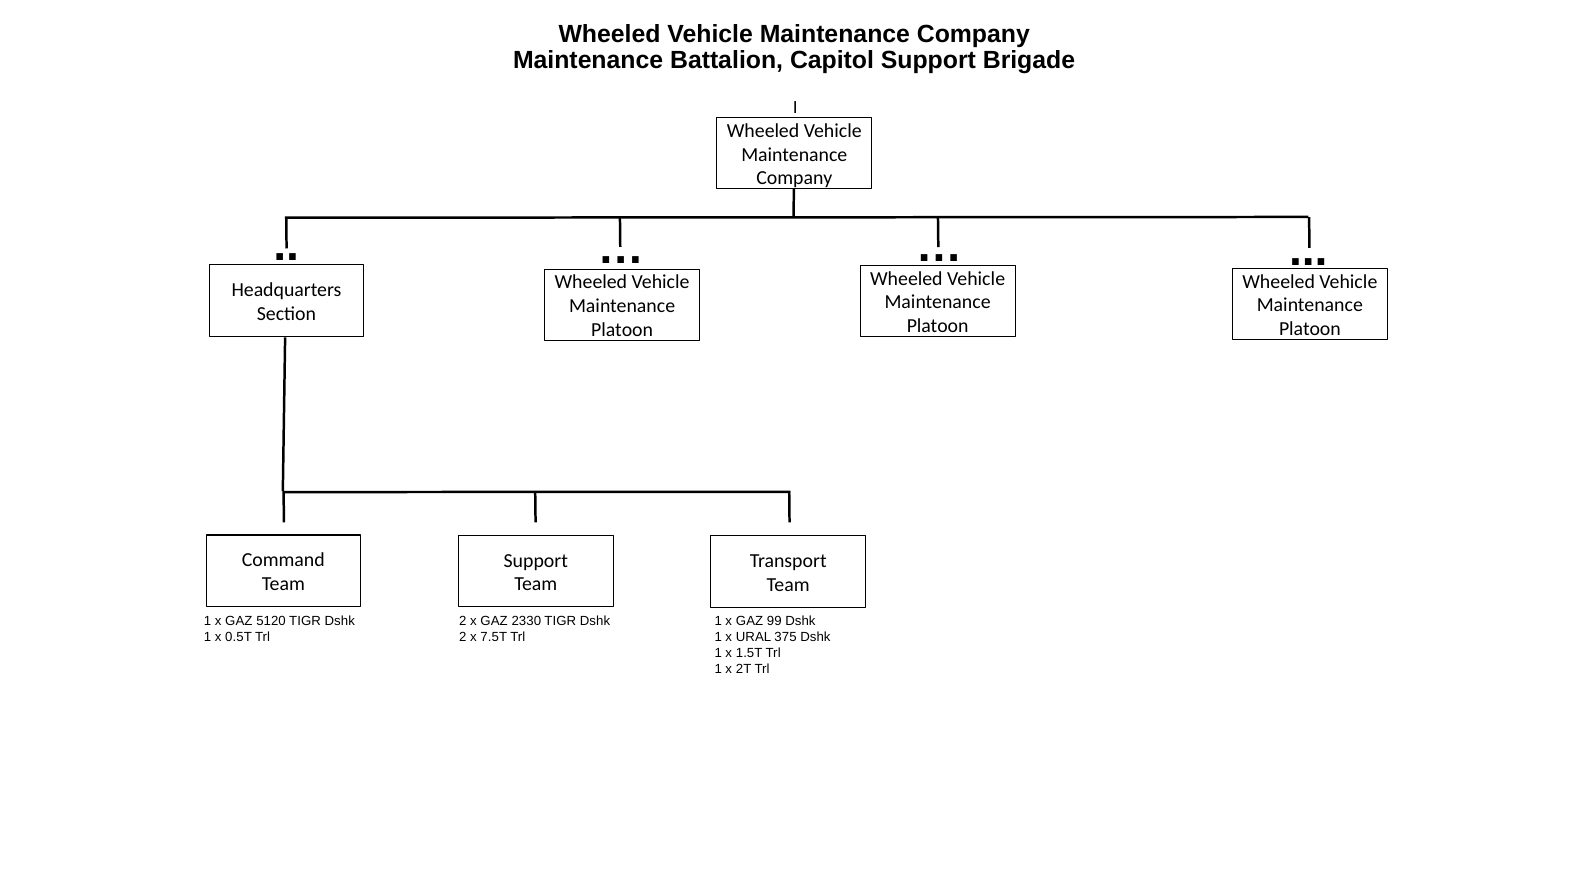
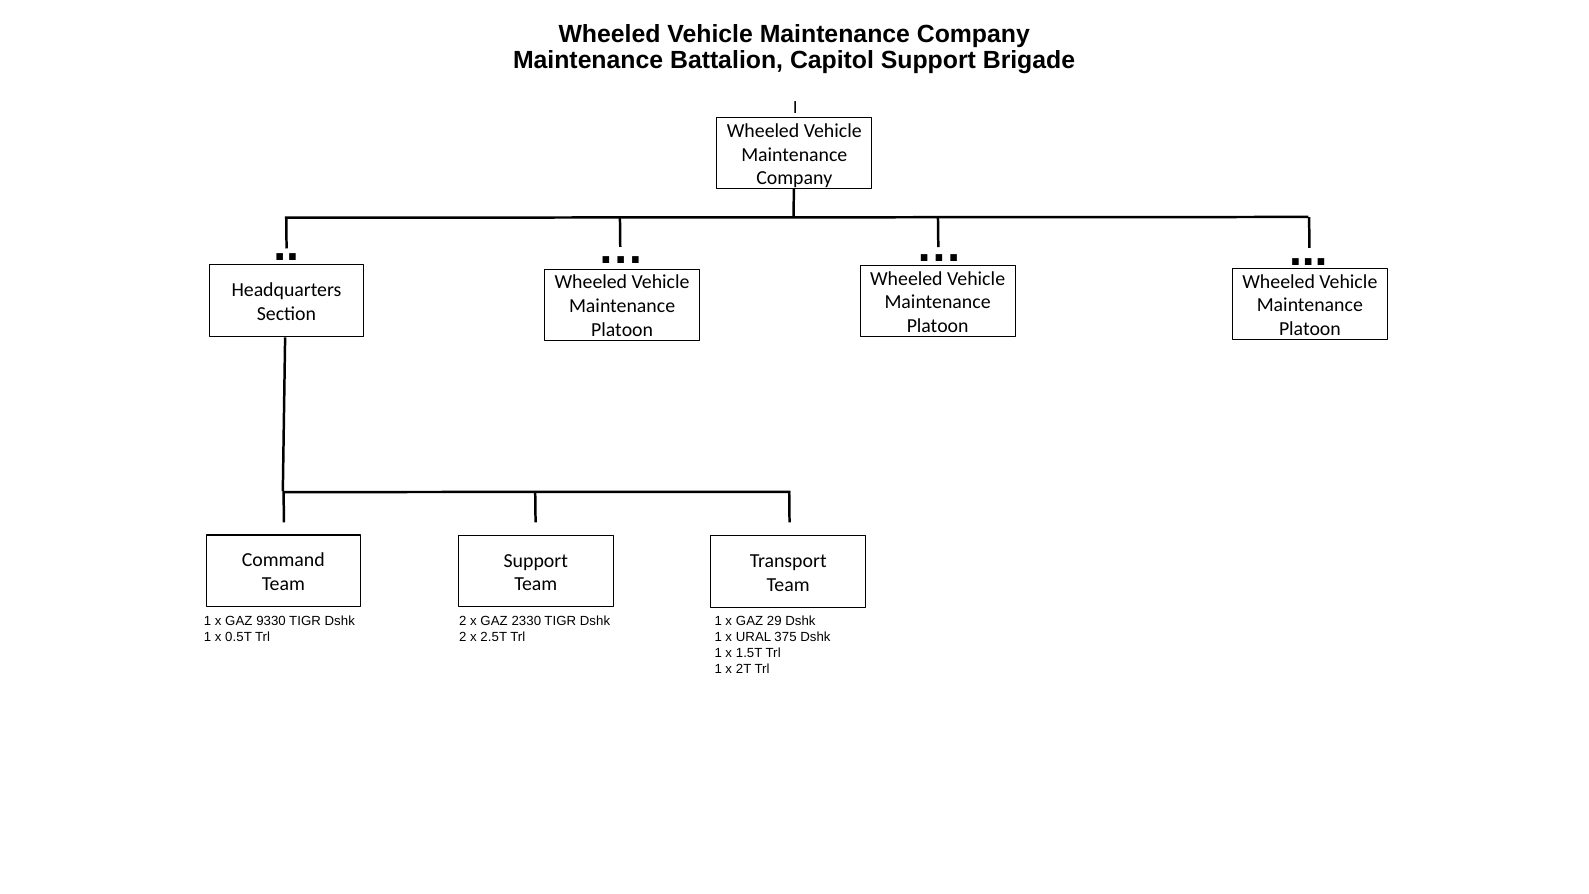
5120: 5120 -> 9330
99: 99 -> 29
7.5T: 7.5T -> 2.5T
